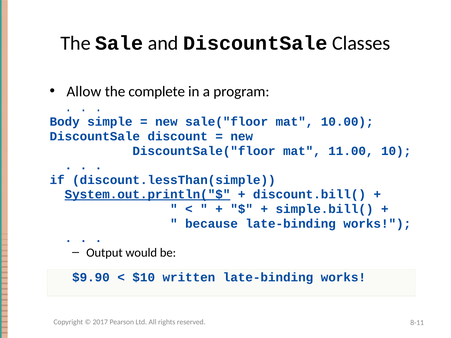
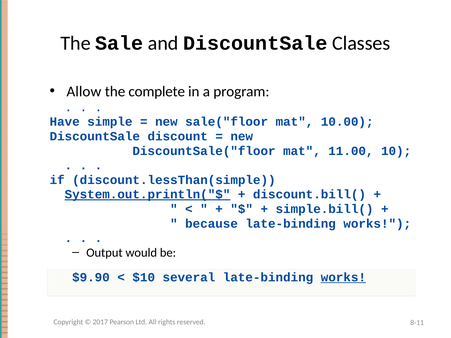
Body: Body -> Have
written: written -> several
works at (343, 278) underline: none -> present
